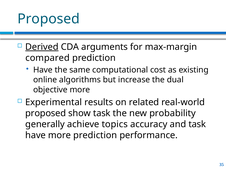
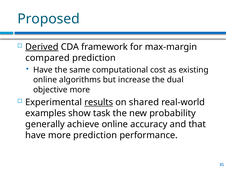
arguments: arguments -> framework
results underline: none -> present
related: related -> shared
proposed at (46, 113): proposed -> examples
achieve topics: topics -> online
and task: task -> that
